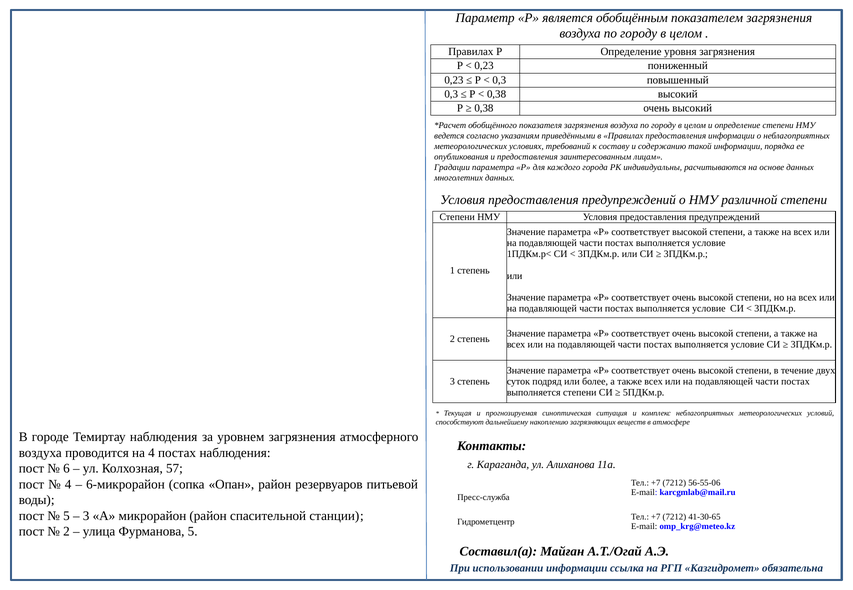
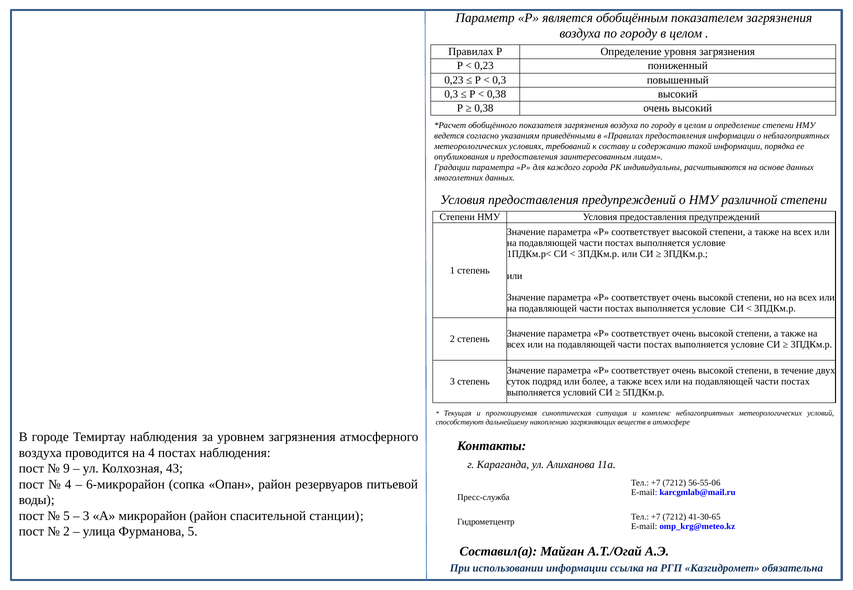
выполняется степени: степени -> условий
6: 6 -> 9
57: 57 -> 43
